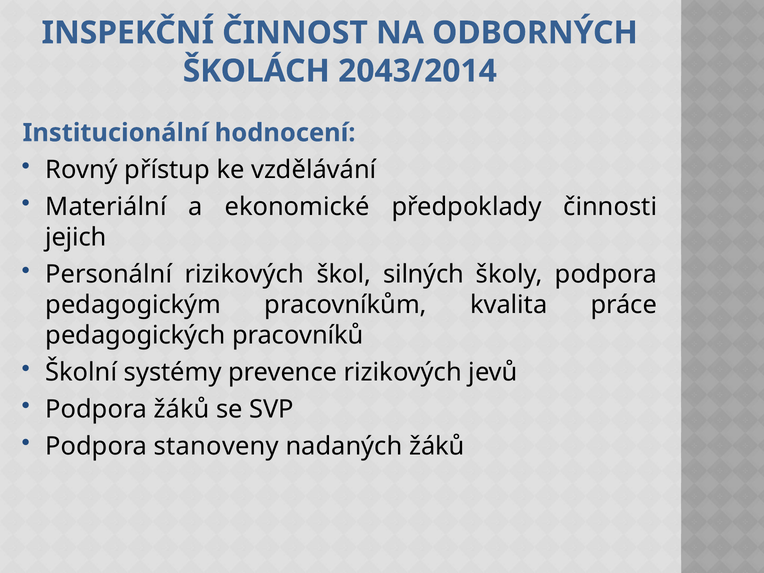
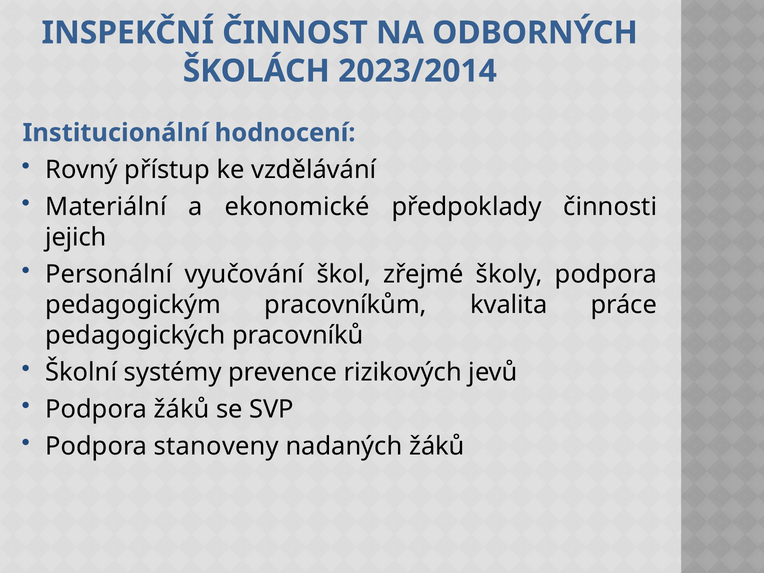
2043/2014: 2043/2014 -> 2023/2014
Personální rizikových: rizikových -> vyučování
silných: silných -> zřejmé
